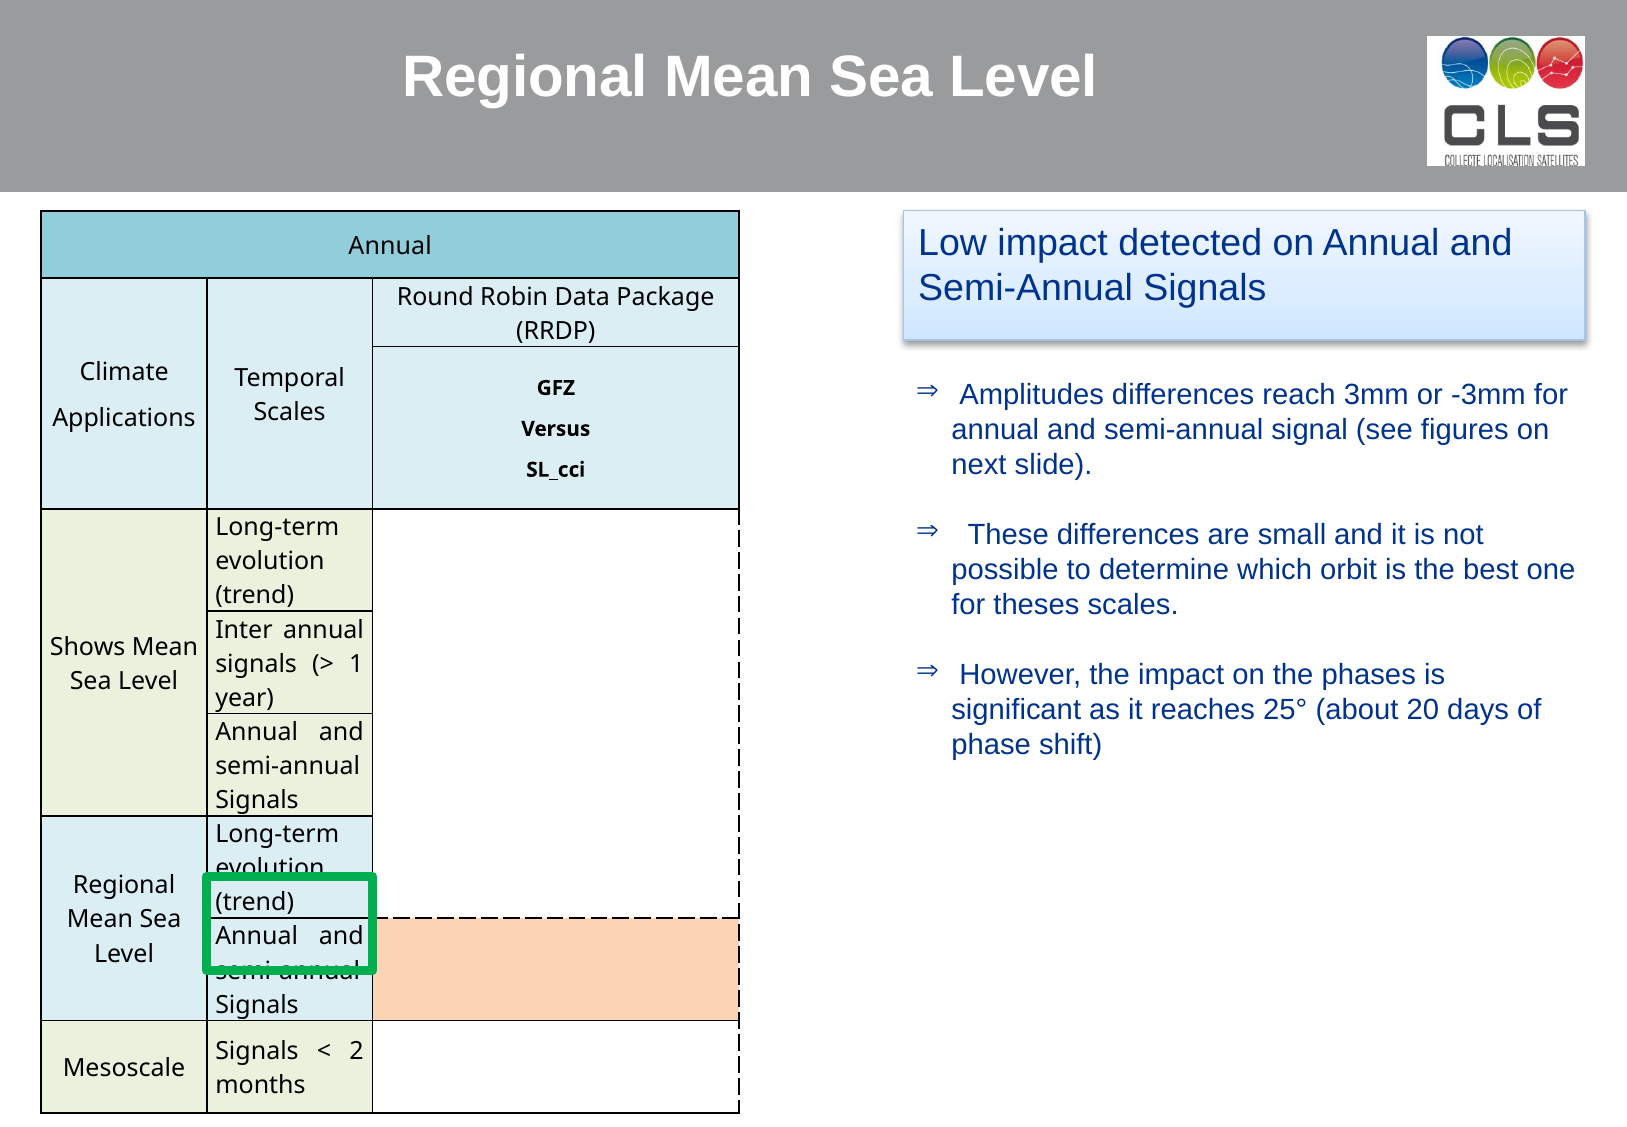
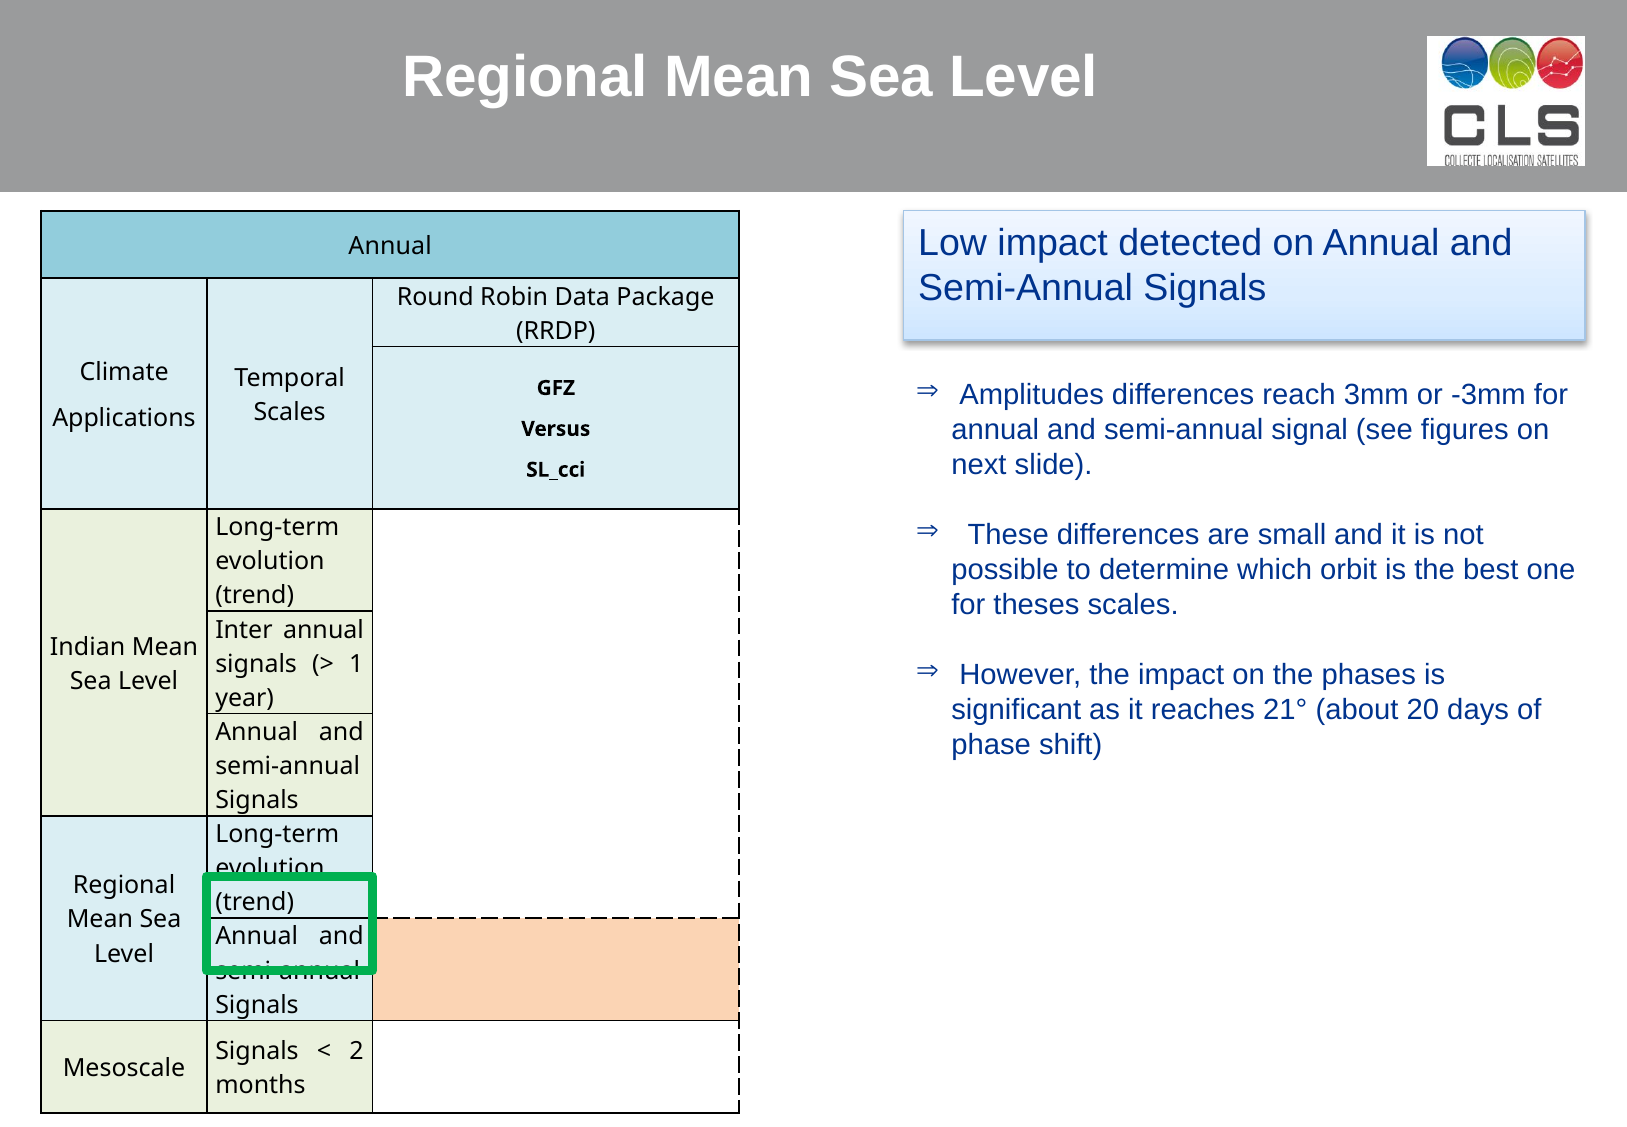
Shows: Shows -> Indian
25°: 25° -> 21°
